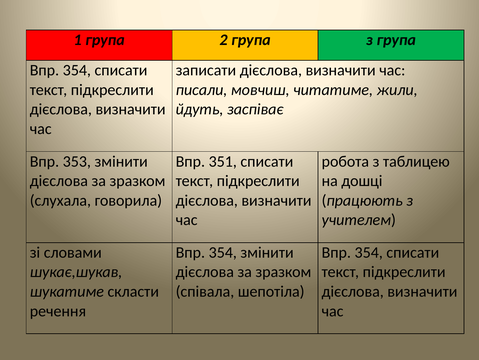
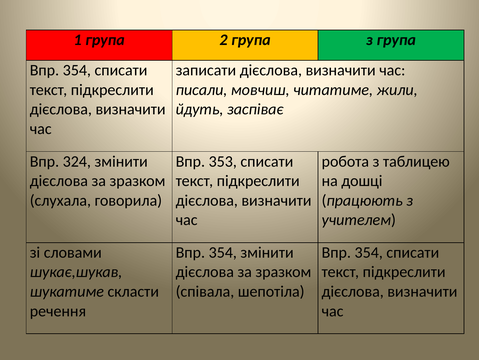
353: 353 -> 324
351: 351 -> 353
